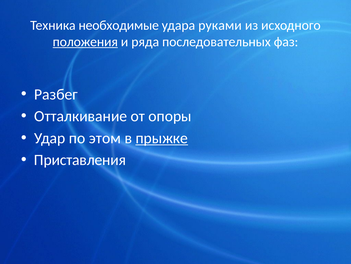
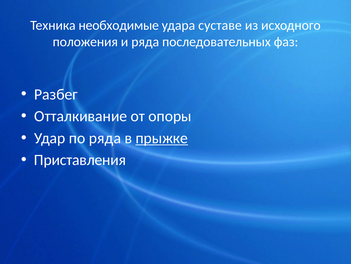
руками: руками -> суставе
положения underline: present -> none
по этом: этом -> ряда
